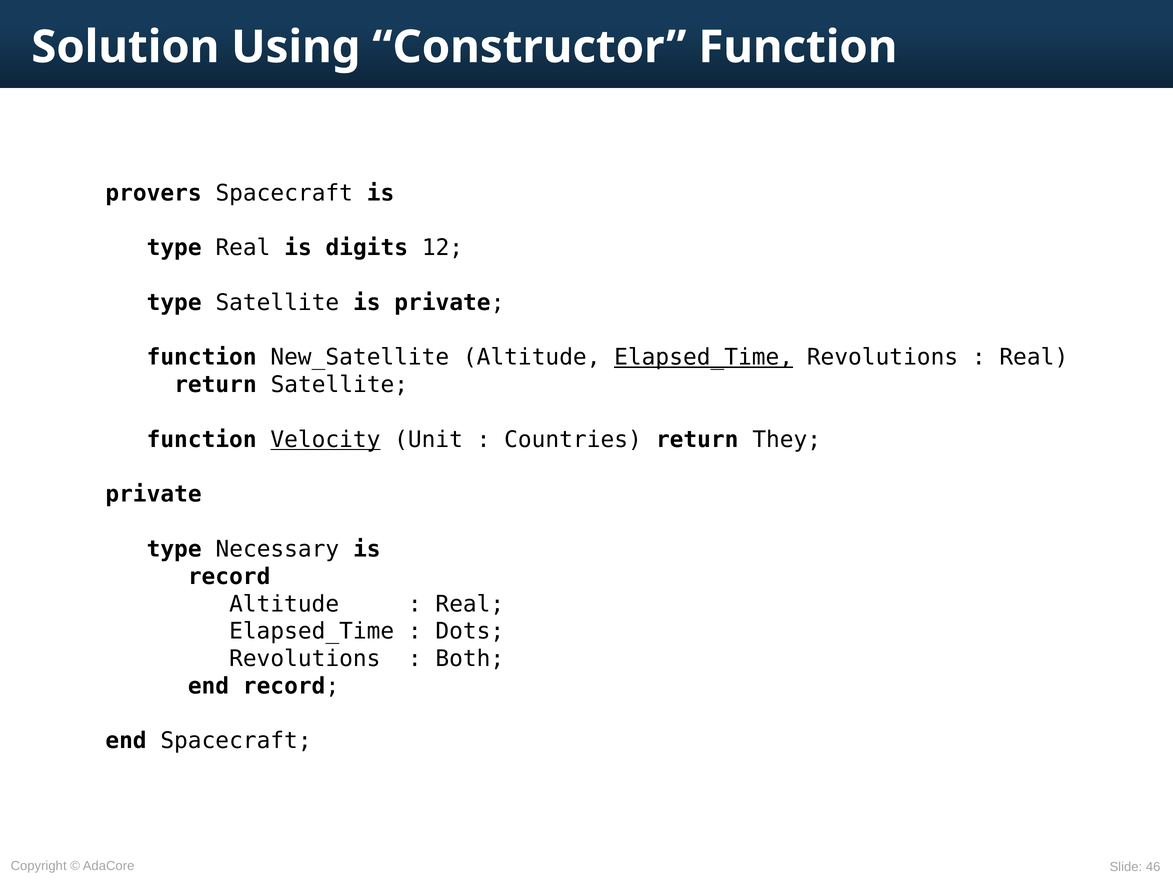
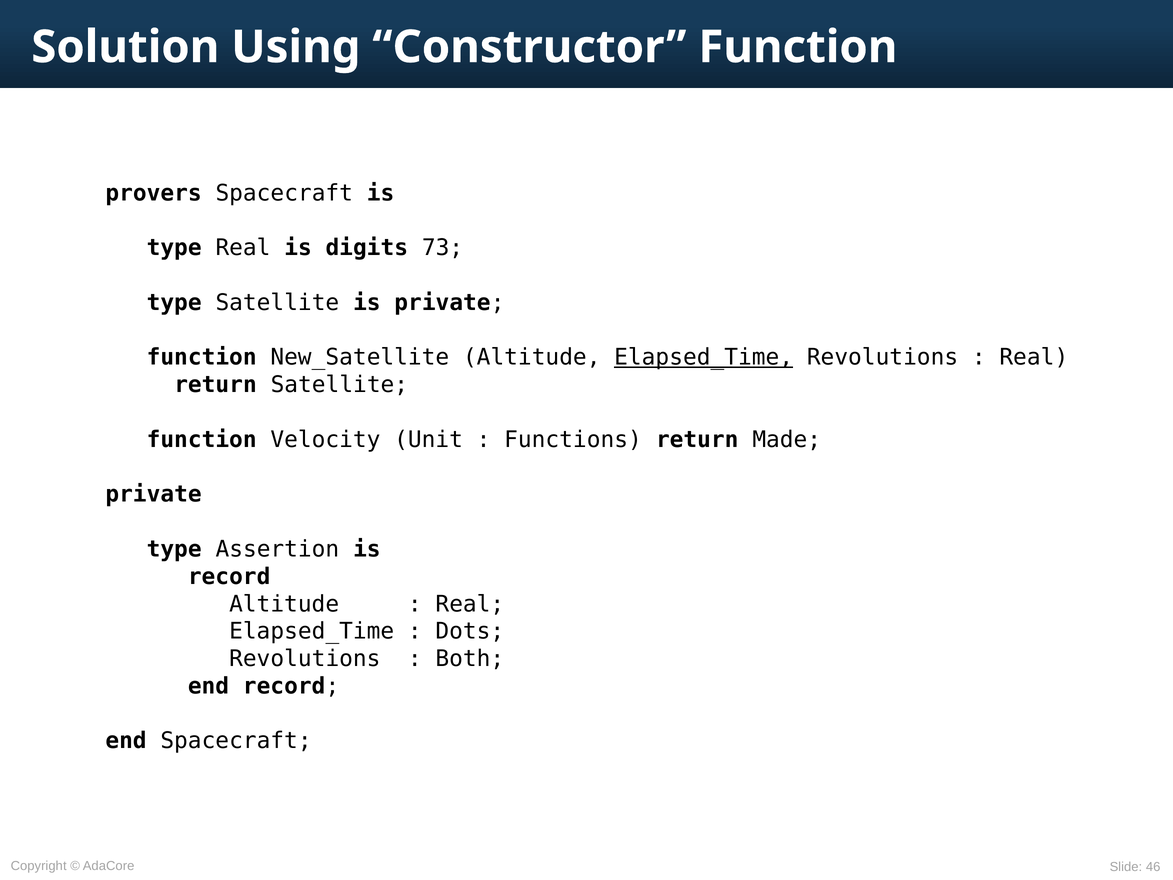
12: 12 -> 73
Velocity underline: present -> none
Countries: Countries -> Functions
They: They -> Made
Necessary: Necessary -> Assertion
